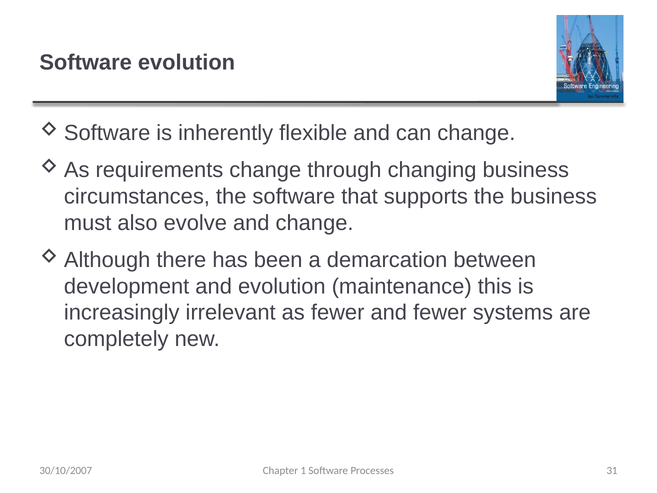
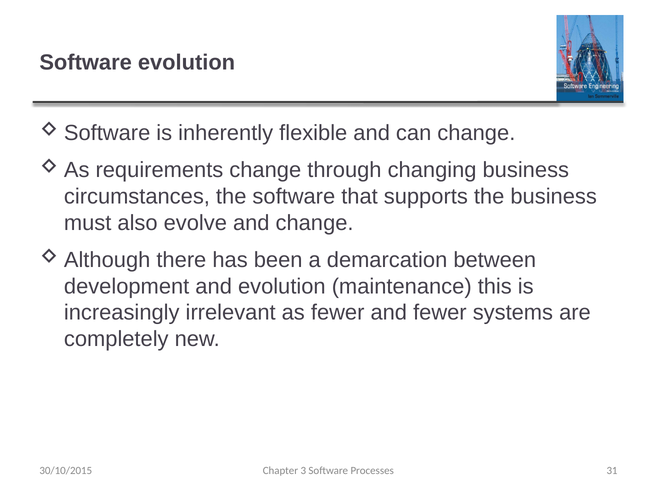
30/10/2007: 30/10/2007 -> 30/10/2015
1: 1 -> 3
